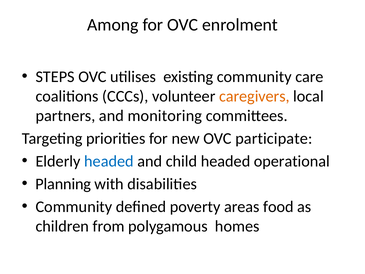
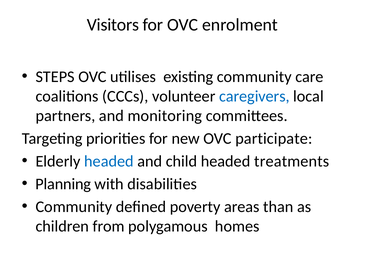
Among: Among -> Visitors
caregivers colour: orange -> blue
operational: operational -> treatments
food: food -> than
